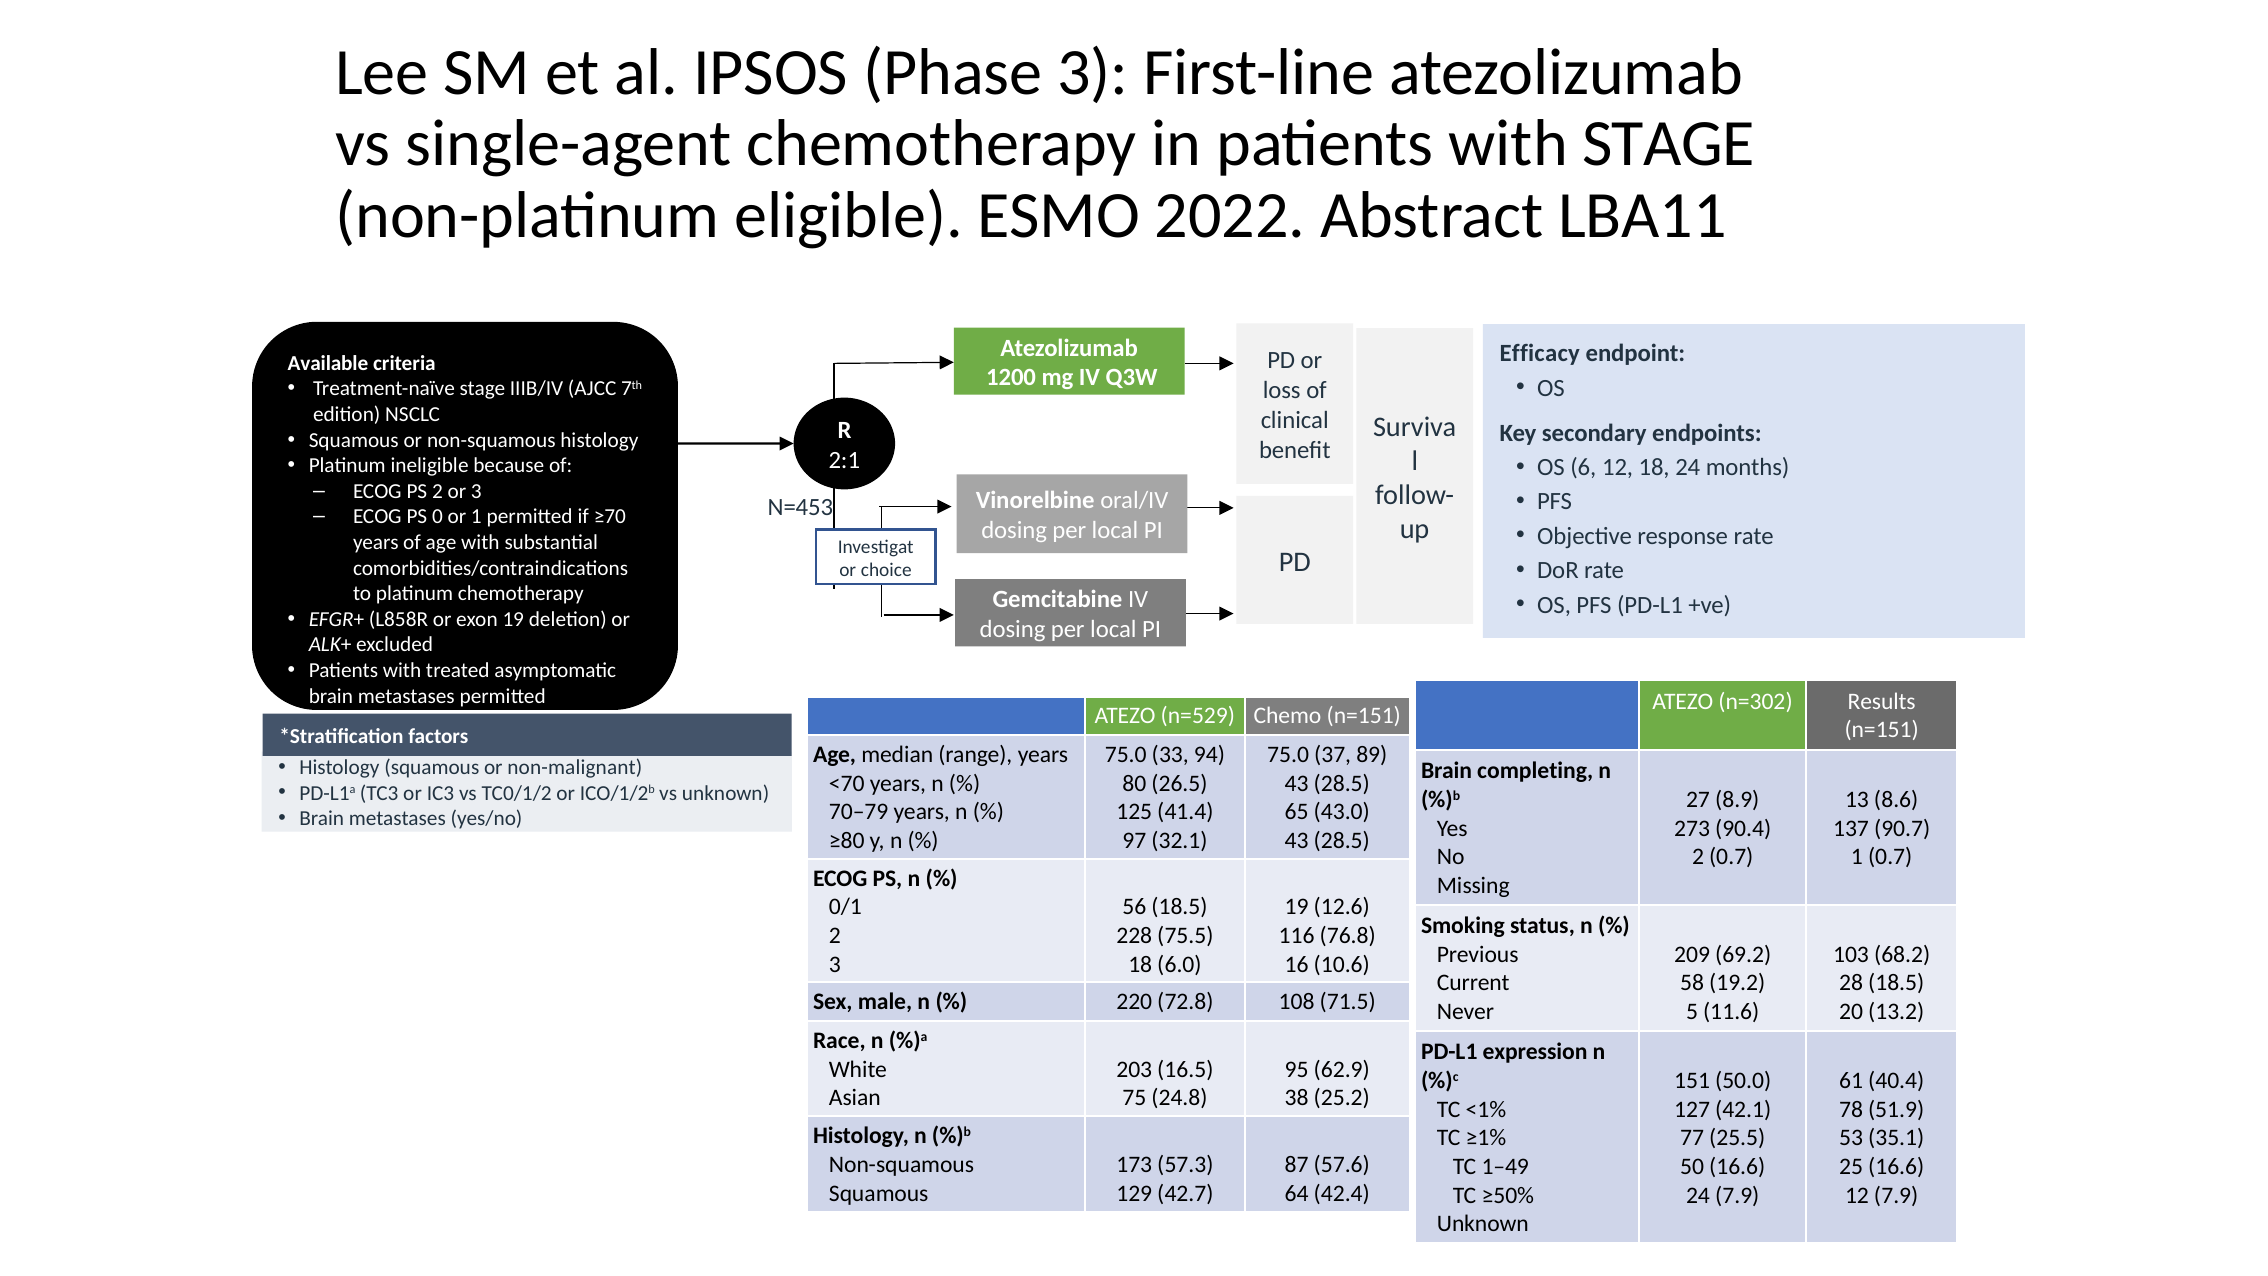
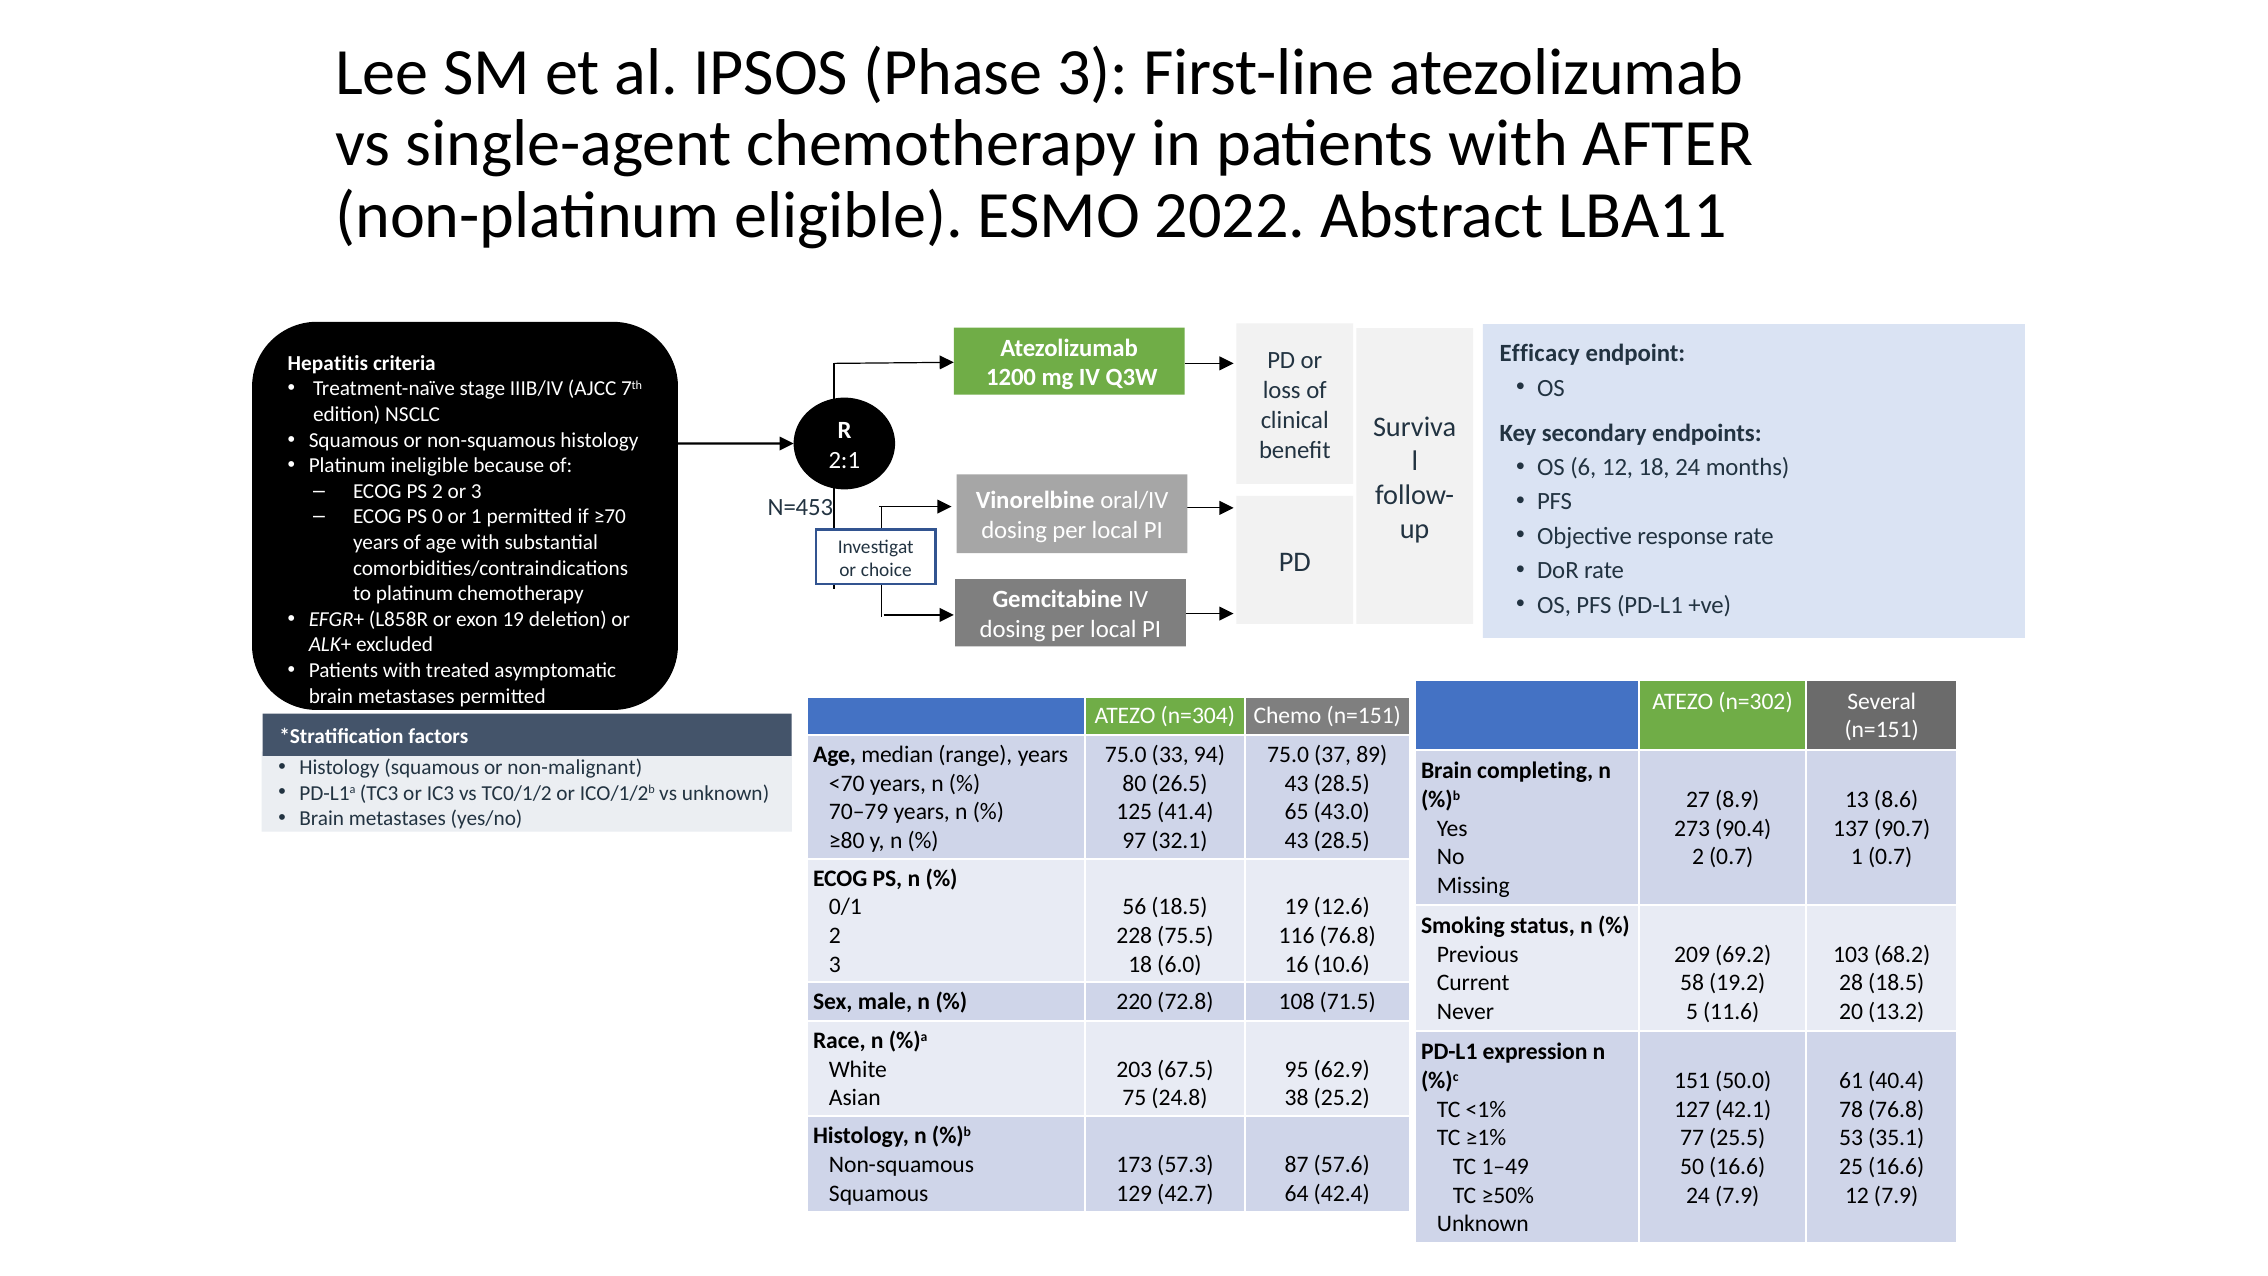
with STAGE: STAGE -> AFTER
Available: Available -> Hepatitis
Results: Results -> Several
n=529: n=529 -> n=304
16.5: 16.5 -> 67.5
78 51.9: 51.9 -> 76.8
